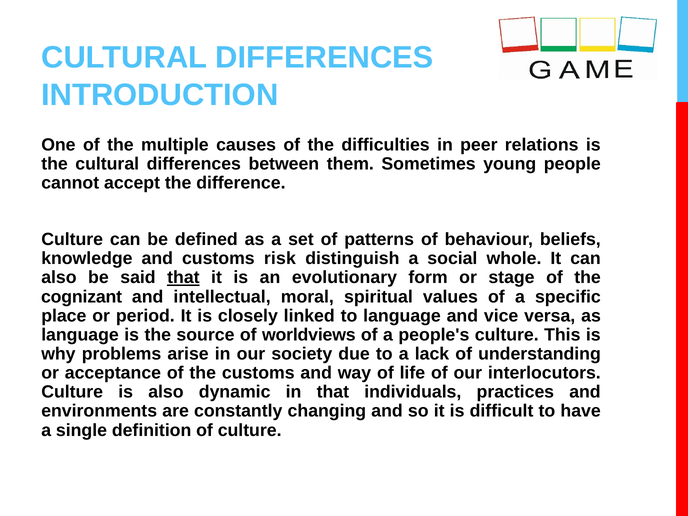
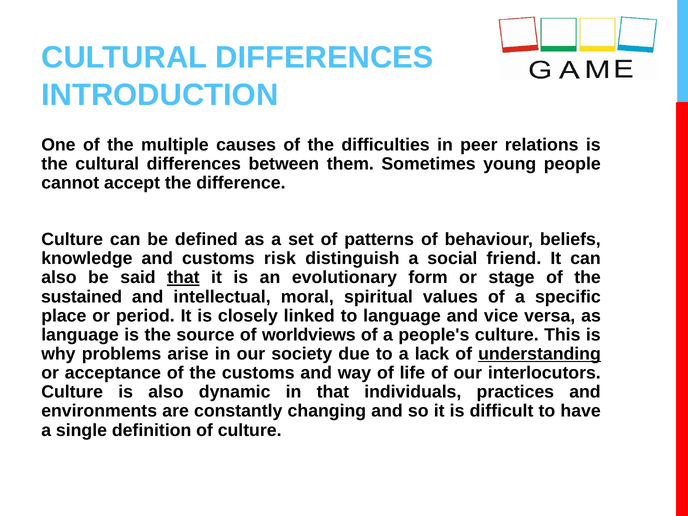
whole: whole -> friend
cognizant: cognizant -> sustained
understanding underline: none -> present
